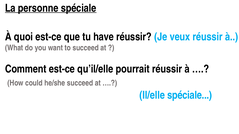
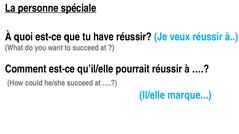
Il/elle spéciale: spéciale -> marque
